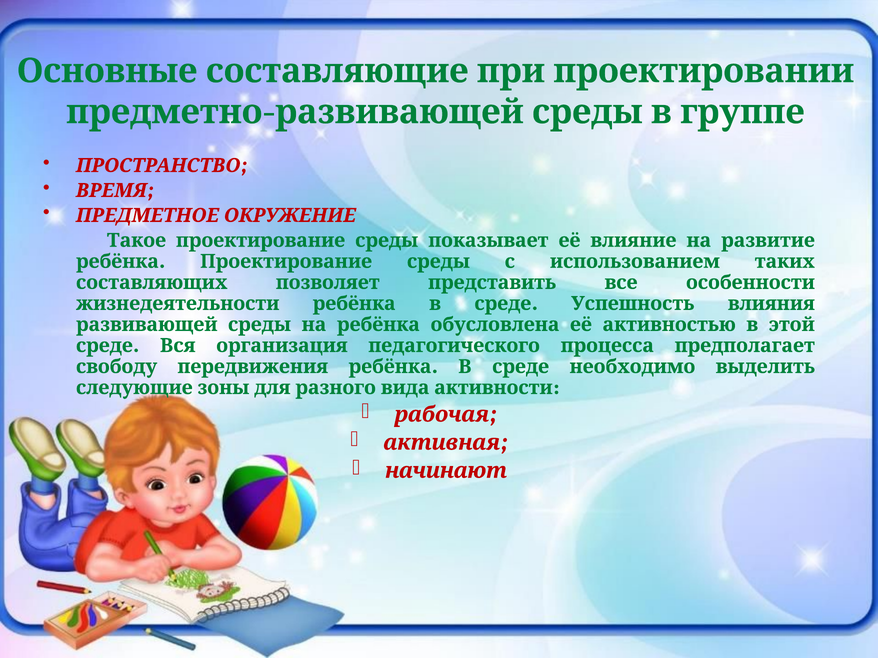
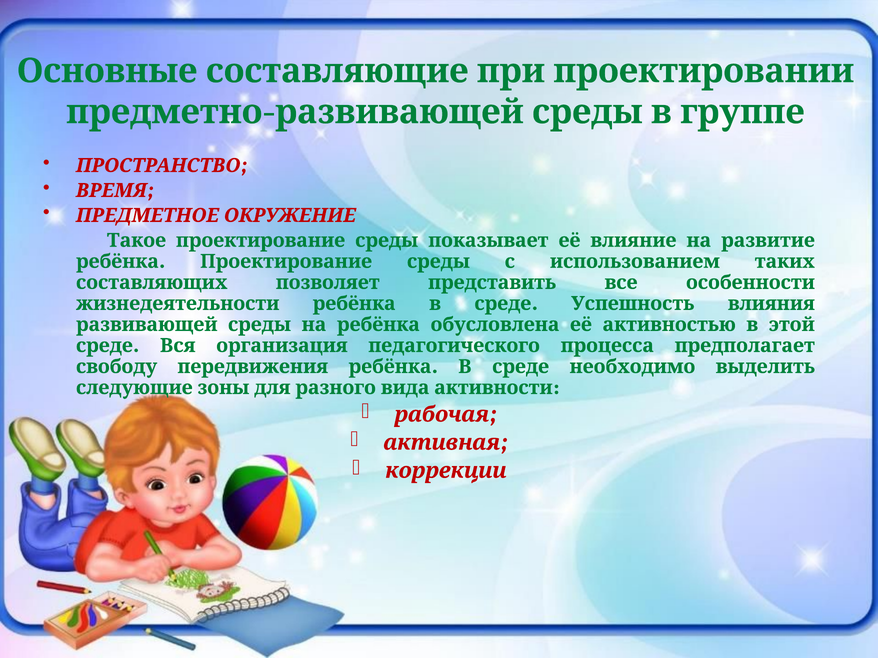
начинают: начинают -> коррекции
